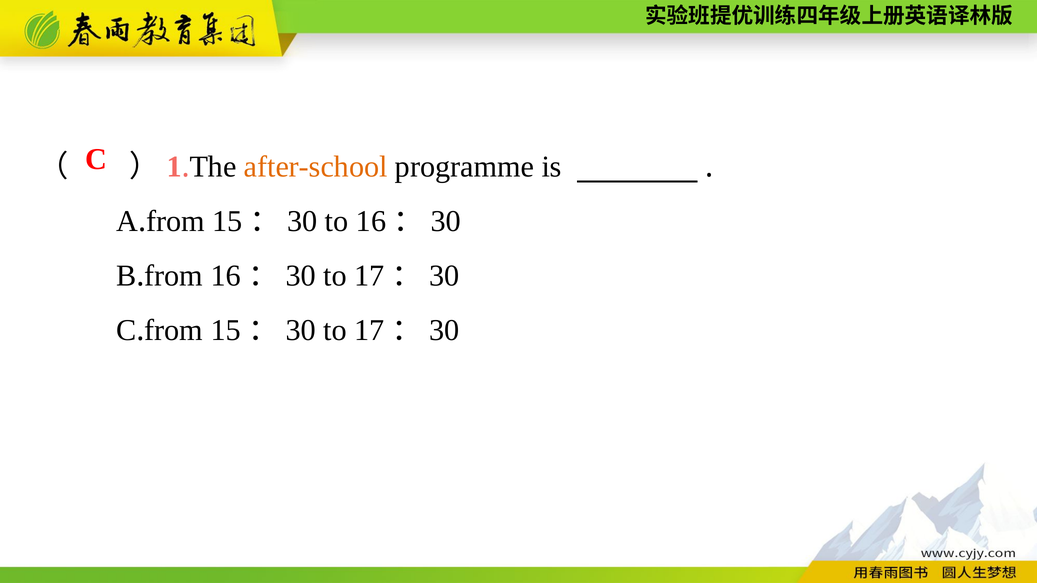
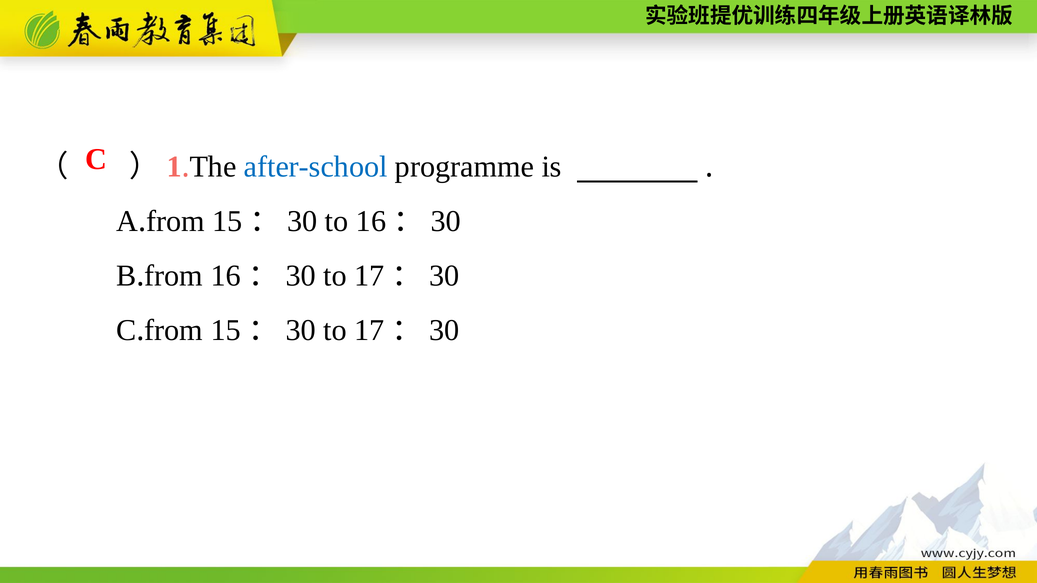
after-school colour: orange -> blue
